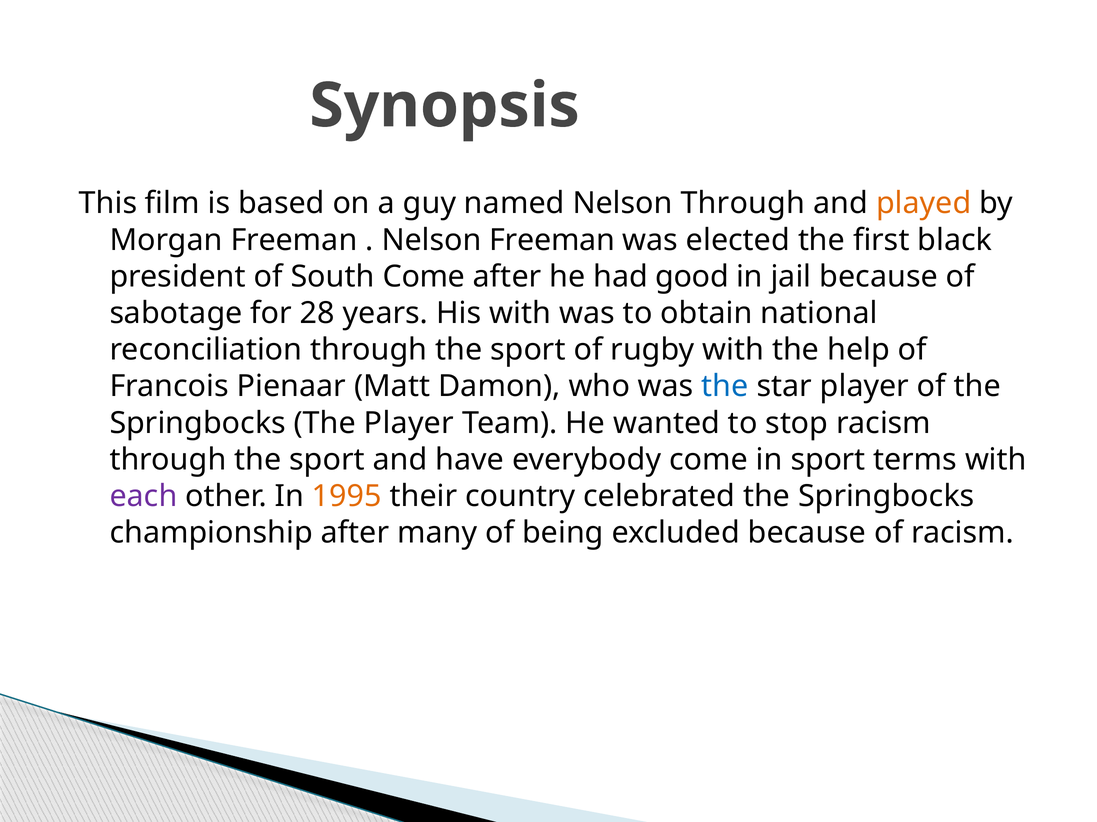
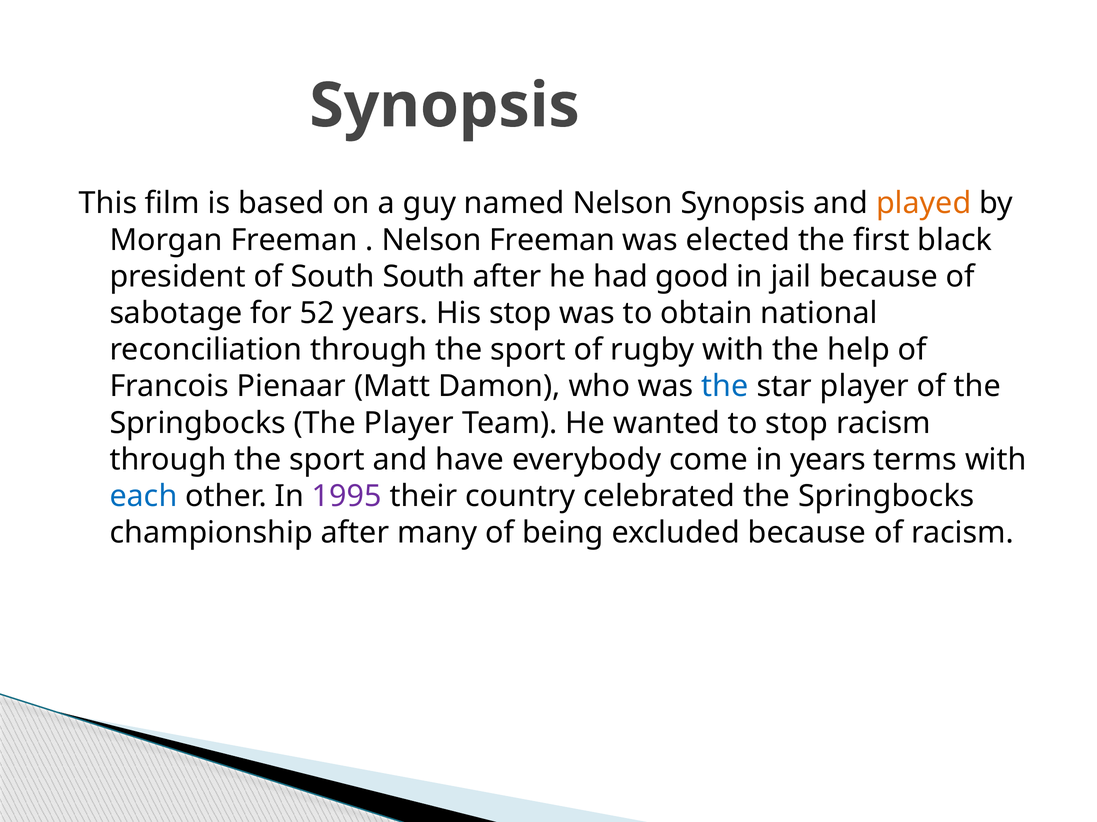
Nelson Through: Through -> Synopsis
South Come: Come -> South
28: 28 -> 52
His with: with -> stop
in sport: sport -> years
each colour: purple -> blue
1995 colour: orange -> purple
